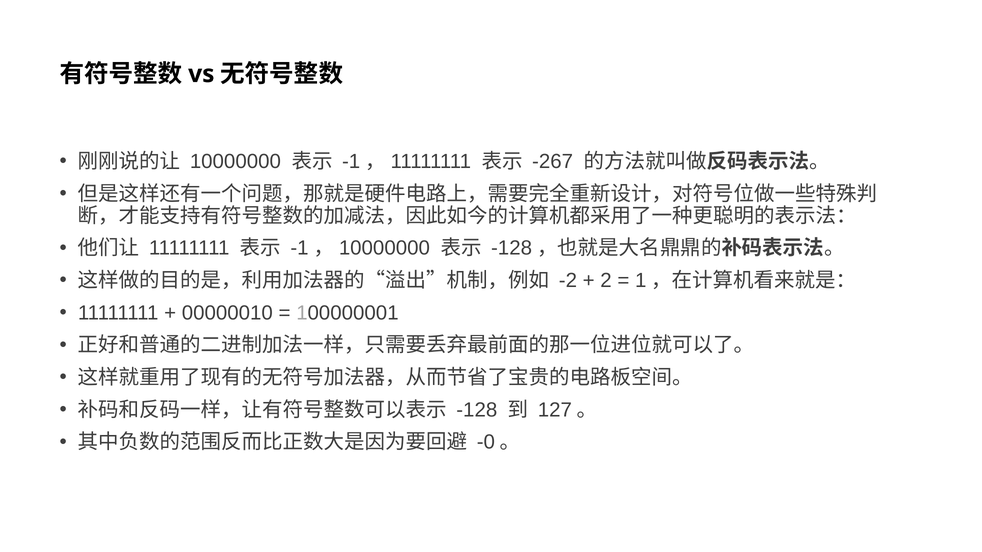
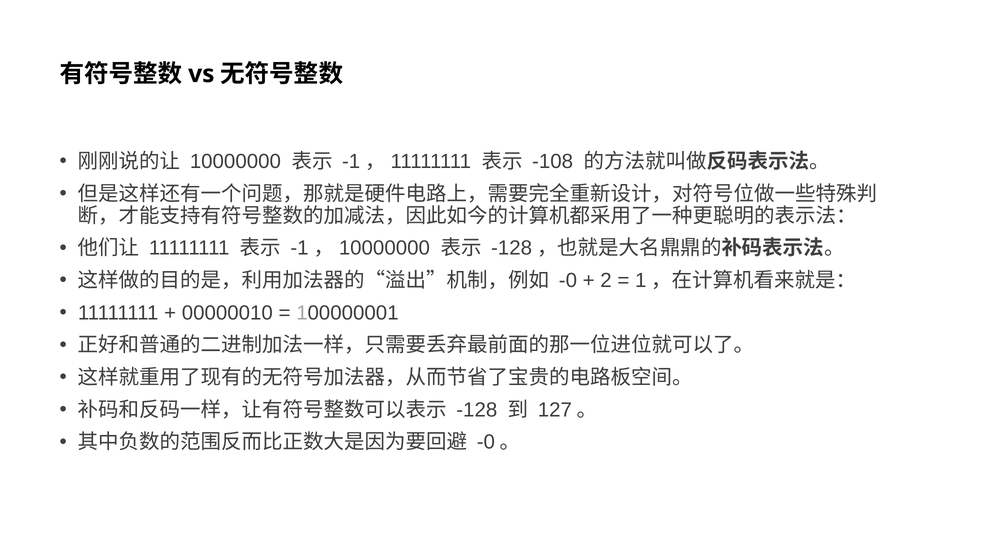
-267: -267 -> -108
-2: -2 -> -0
